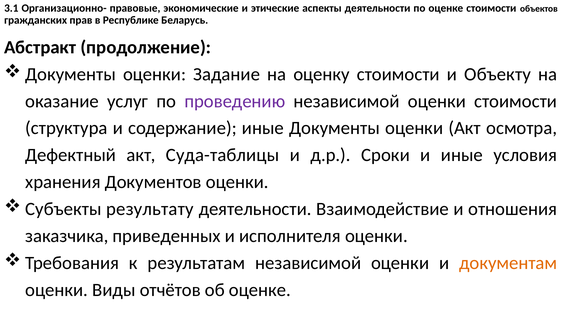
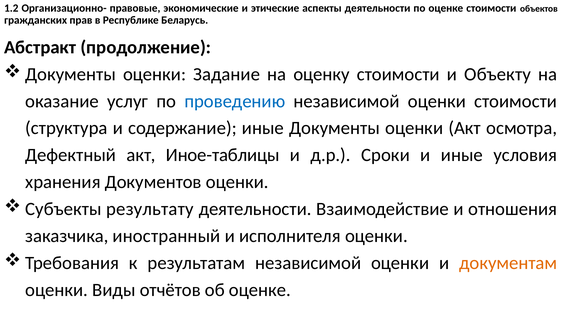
3.1: 3.1 -> 1.2
проведению colour: purple -> blue
Суда-таблицы: Суда-таблицы -> Иное-таблицы
приведенных: приведенных -> иностранный
